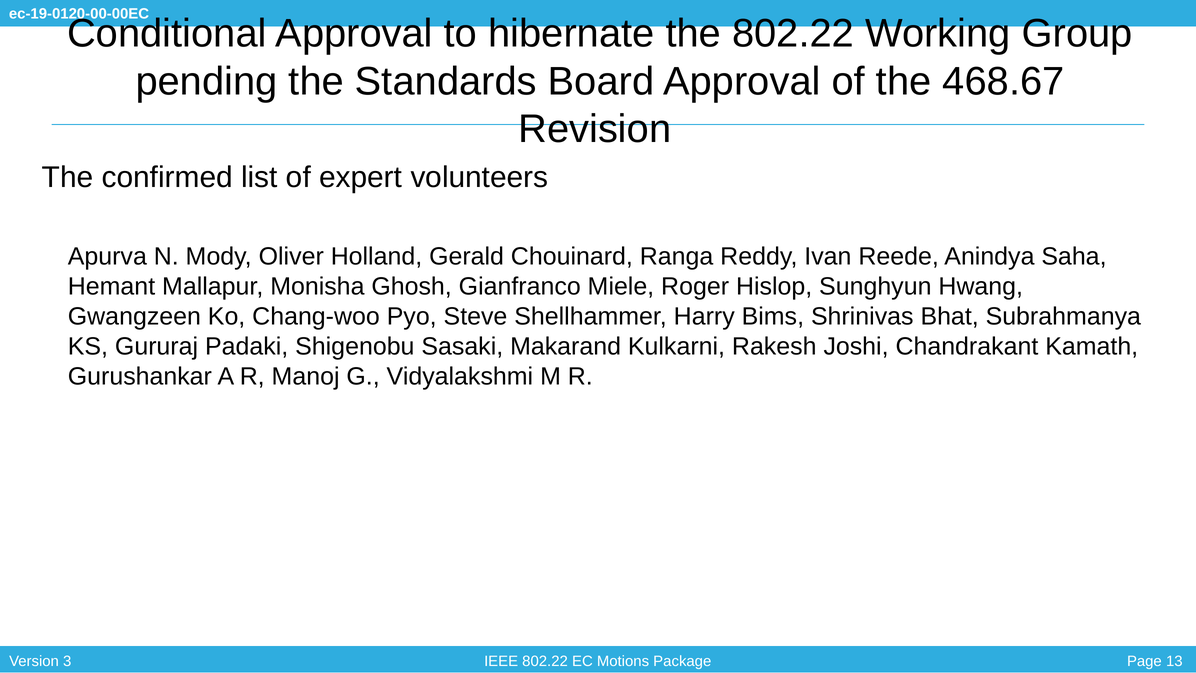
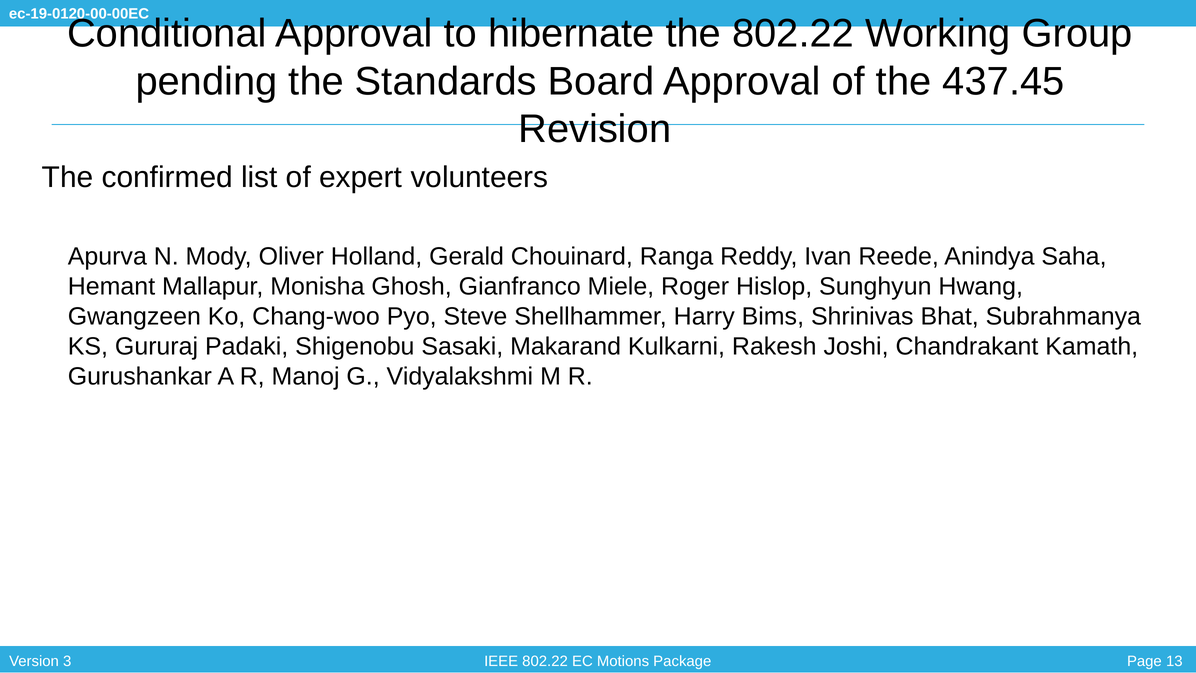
468.67: 468.67 -> 437.45
